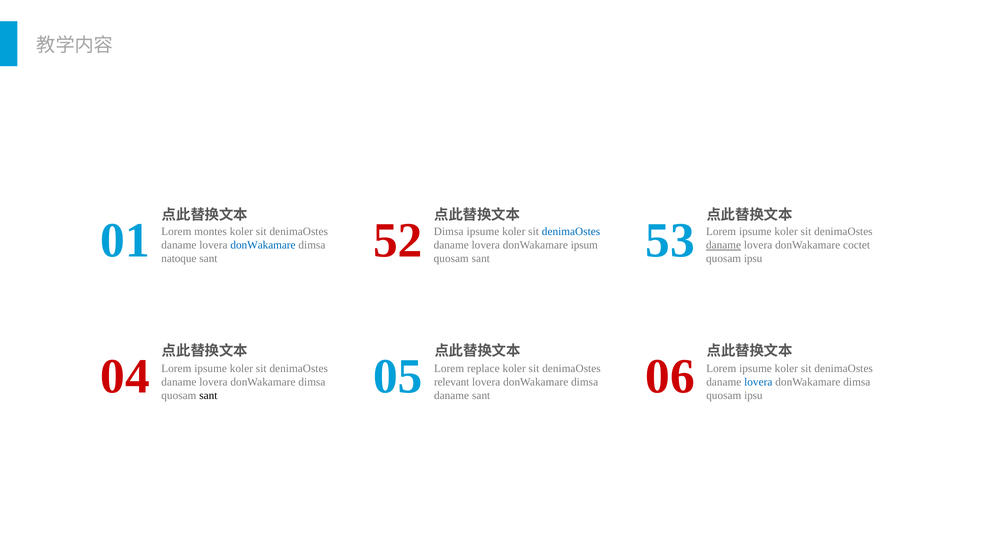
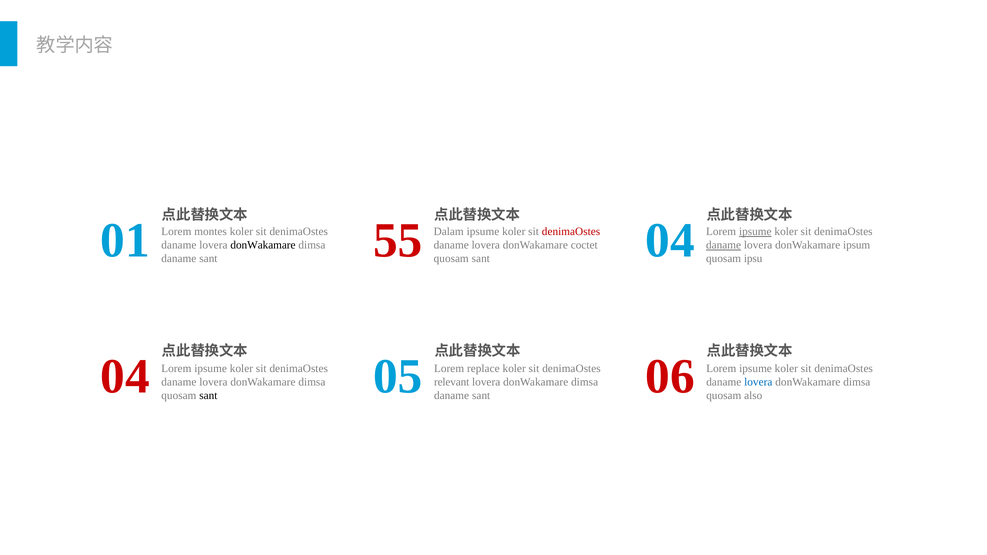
52: 52 -> 55
Dimsa at (449, 232): Dimsa -> Dalam
denimaOstes at (571, 232) colour: blue -> red
ipsume at (755, 232) underline: none -> present
donWakamare at (263, 245) colour: blue -> black
ipsum: ipsum -> coctet
coctet: coctet -> ipsum
natoque at (179, 259): natoque -> daname
53 at (670, 241): 53 -> 04
ipsu at (753, 396): ipsu -> also
